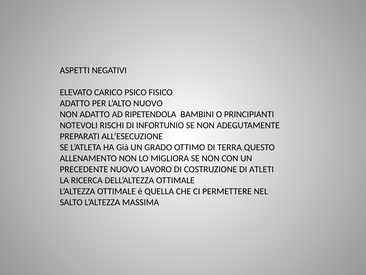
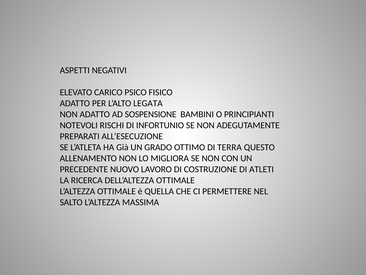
L’ALTO NUOVO: NUOVO -> LEGATA
RIPETENDOLA: RIPETENDOLA -> SOSPENSIONE
